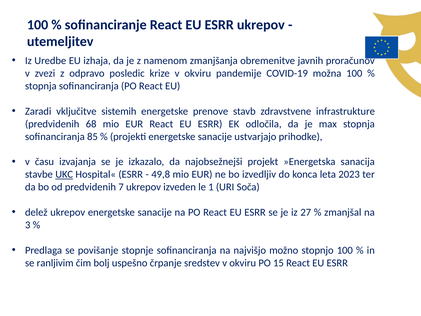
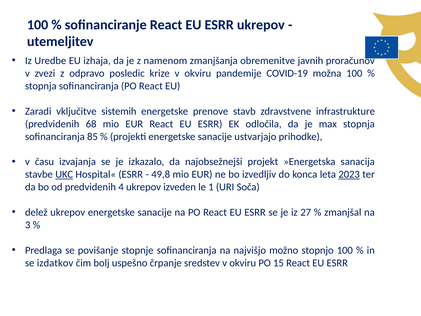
2023 underline: none -> present
7: 7 -> 4
ranljivim: ranljivim -> izdatkov
